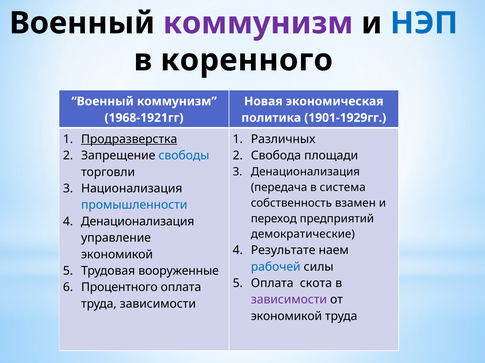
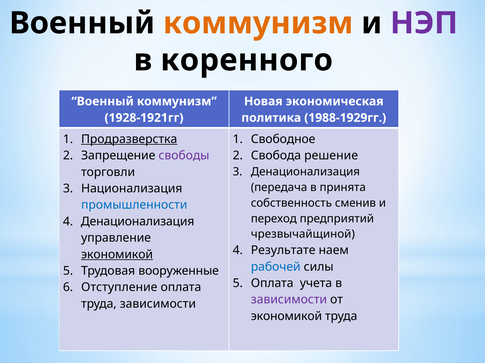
коммунизм at (258, 23) colour: purple -> orange
НЭП colour: blue -> purple
1968-1921гг: 1968-1921гг -> 1928-1921гг
1901-1929гг: 1901-1929гг -> 1988-1929гг
Различных: Различных -> Свободное
свободы colour: blue -> purple
площади: площади -> решение
система: система -> принята
взамен: взамен -> сменив
демократические: демократические -> чрезвычайщиной
экономикой at (117, 255) underline: none -> present
скота: скота -> учета
Процентного: Процентного -> Отступление
